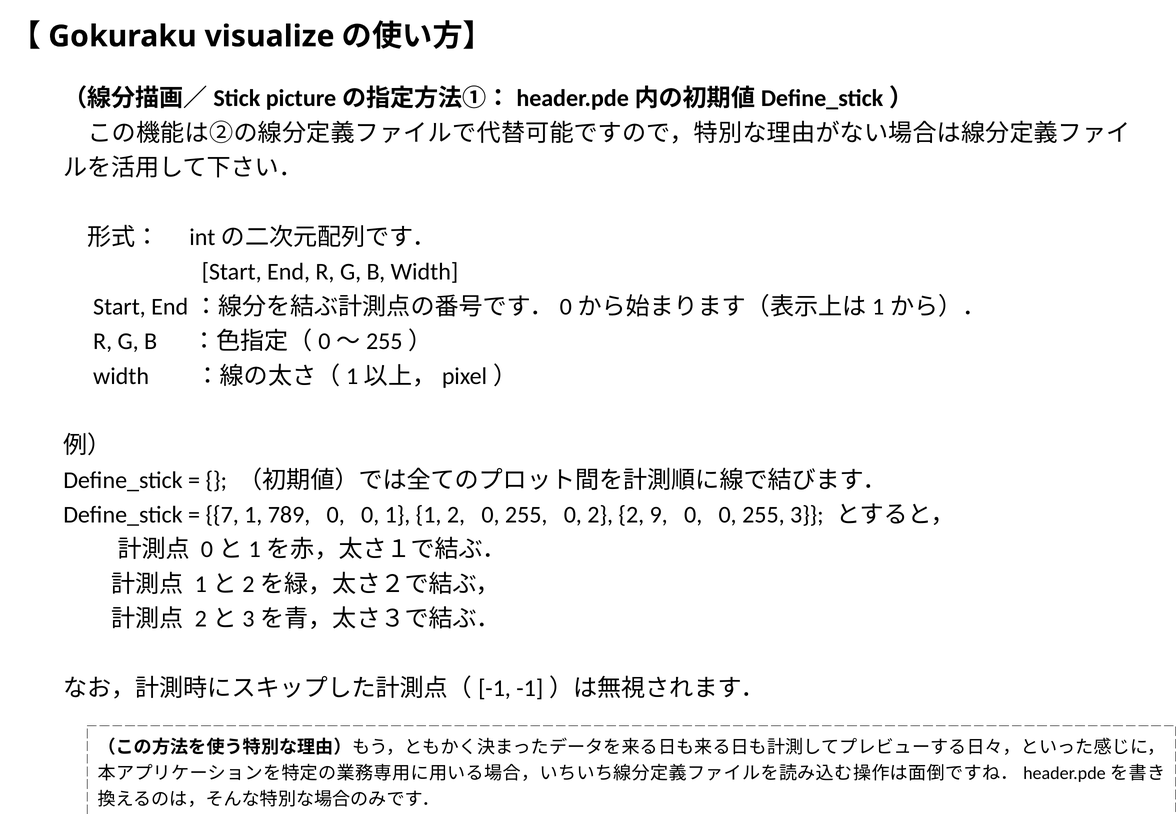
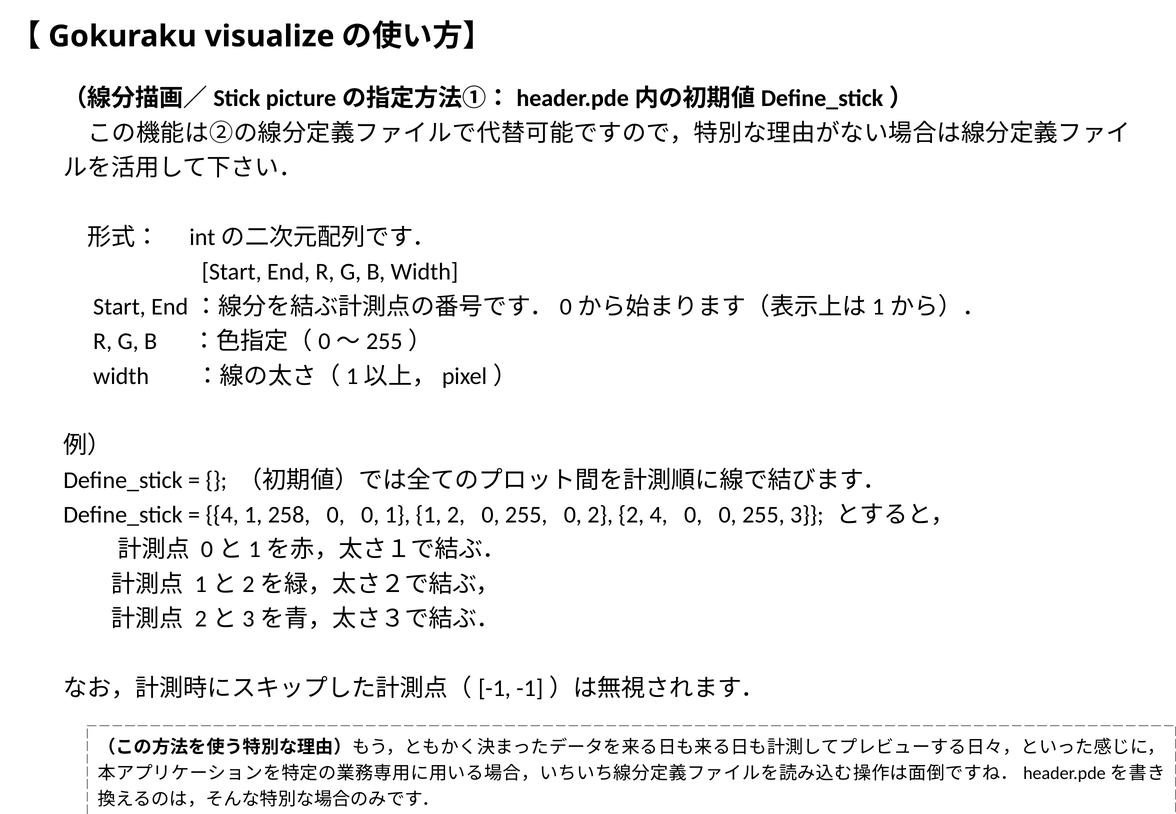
7 at (222, 515): 7 -> 4
789: 789 -> 258
2 9: 9 -> 4
